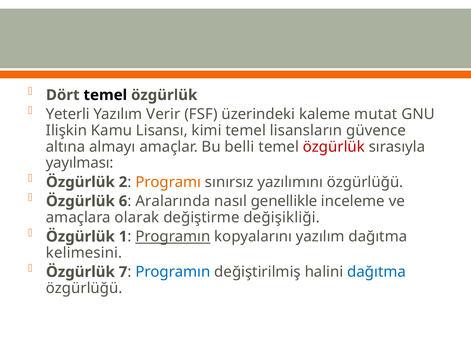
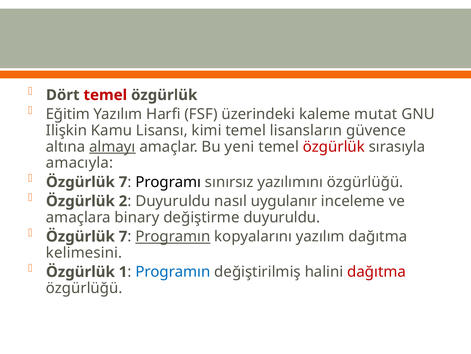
temel at (105, 95) colour: black -> red
Yeterli: Yeterli -> Eğitim
Verir: Verir -> Harfi
almayı underline: none -> present
belli: belli -> yeni
yayılması: yayılması -> amacıyla
2 at (123, 182): 2 -> 7
Programı colour: orange -> black
6: 6 -> 2
Aralarında at (173, 201): Aralarında -> Duyuruldu
genellikle: genellikle -> uygulanır
olarak: olarak -> binary
değiştirme değişikliği: değişikliği -> duyuruldu
1 at (123, 236): 1 -> 7
7: 7 -> 1
dağıtma at (377, 271) colour: blue -> red
